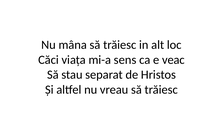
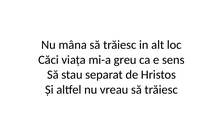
sens: sens -> greu
veac: veac -> sens
